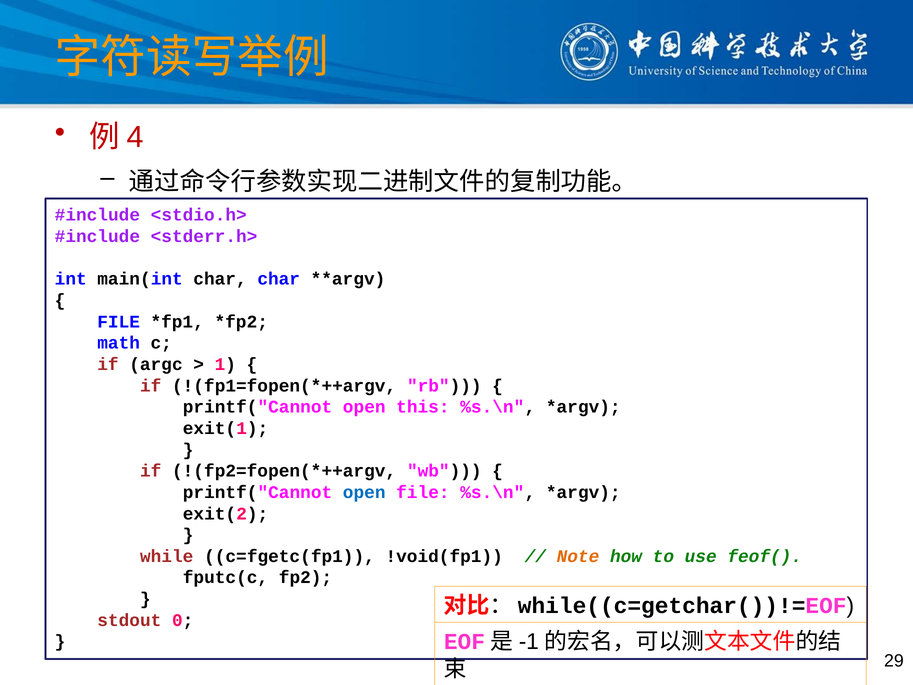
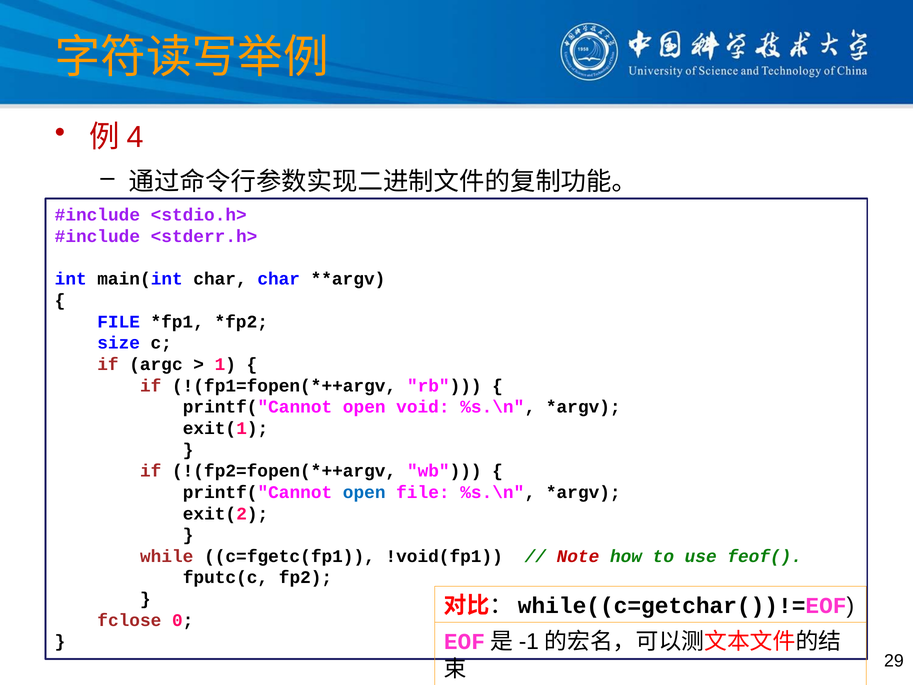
math: math -> size
this: this -> void
Note colour: orange -> red
stdout: stdout -> fclose
